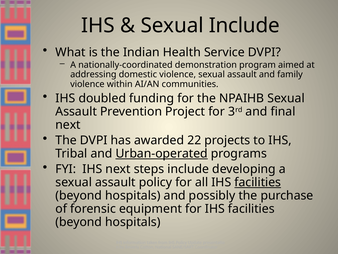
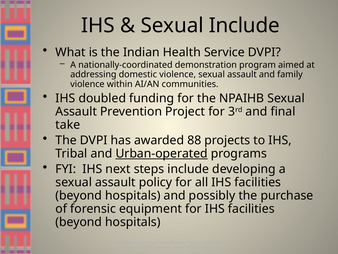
next at (68, 125): next -> take
22: 22 -> 88
facilities at (258, 182) underline: present -> none
